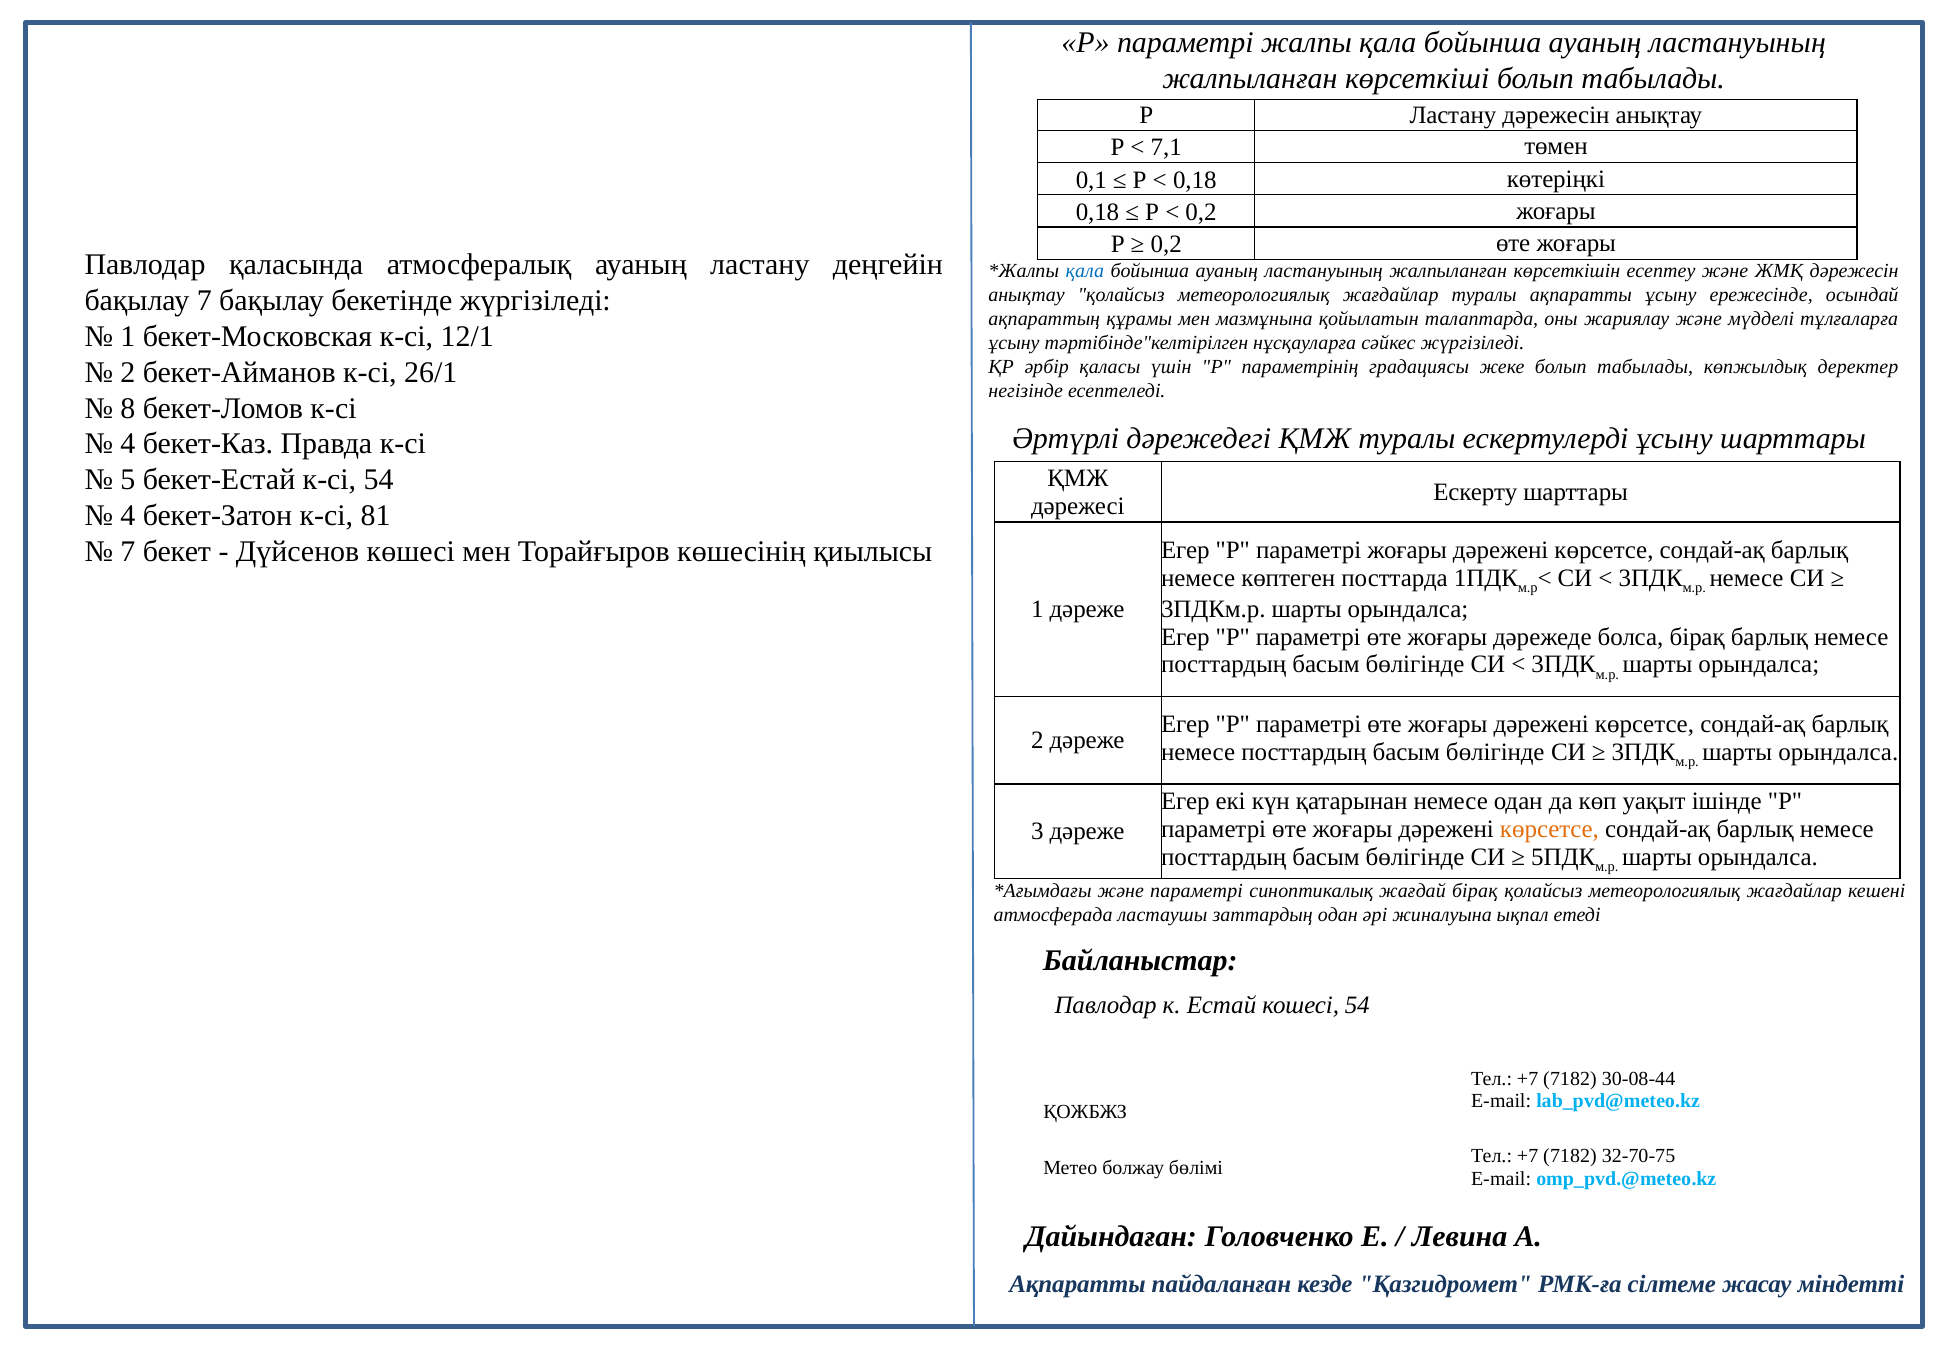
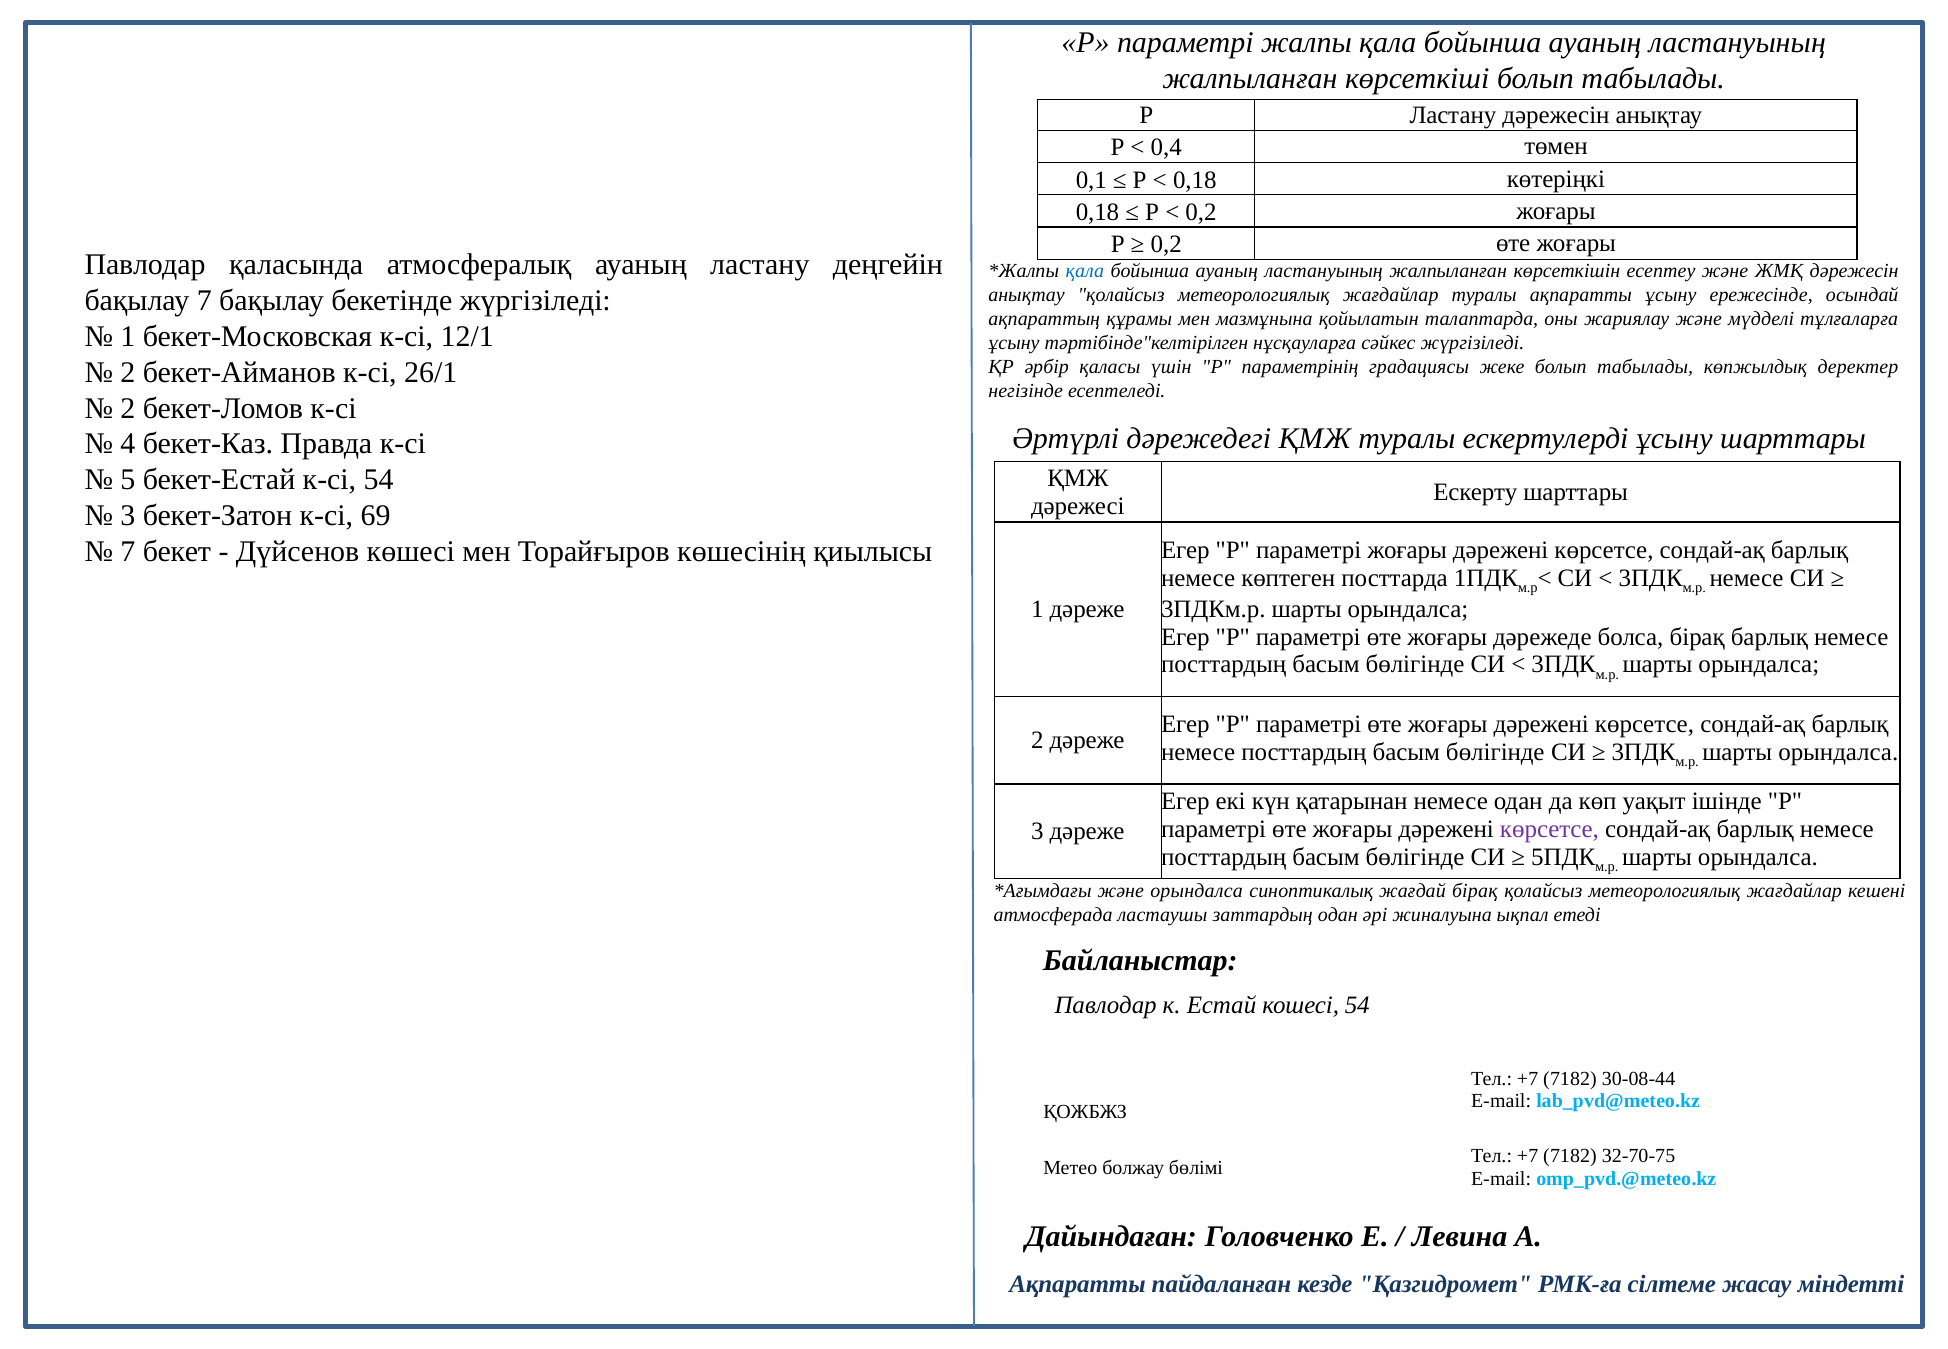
7,1: 7,1 -> 0,4
8 at (128, 408): 8 -> 2
4 at (128, 516): 4 -> 3
81: 81 -> 69
көрсетсе at (1549, 829) colour: orange -> purple
және параметрі: параметрі -> орындалса
